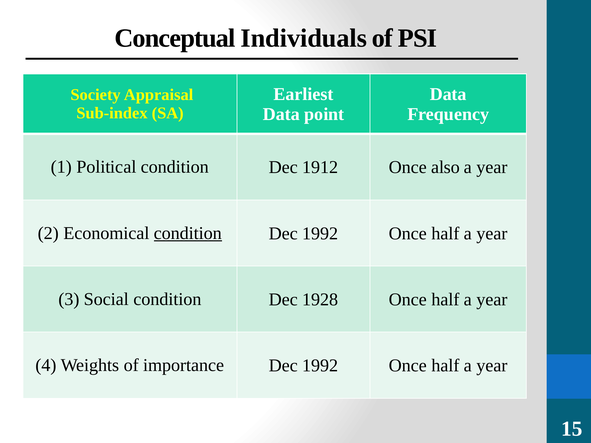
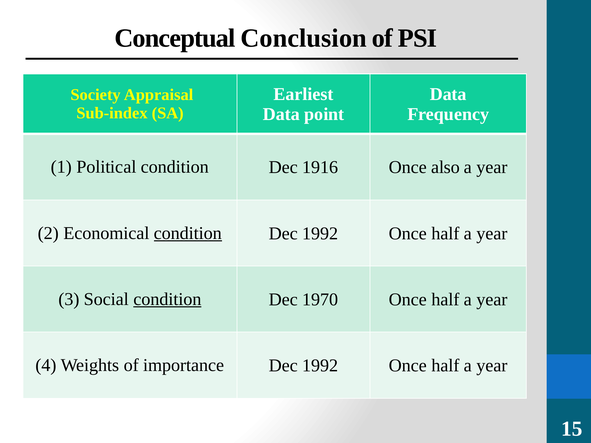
Individuals: Individuals -> Conclusion
1912: 1912 -> 1916
condition at (167, 299) underline: none -> present
1928: 1928 -> 1970
